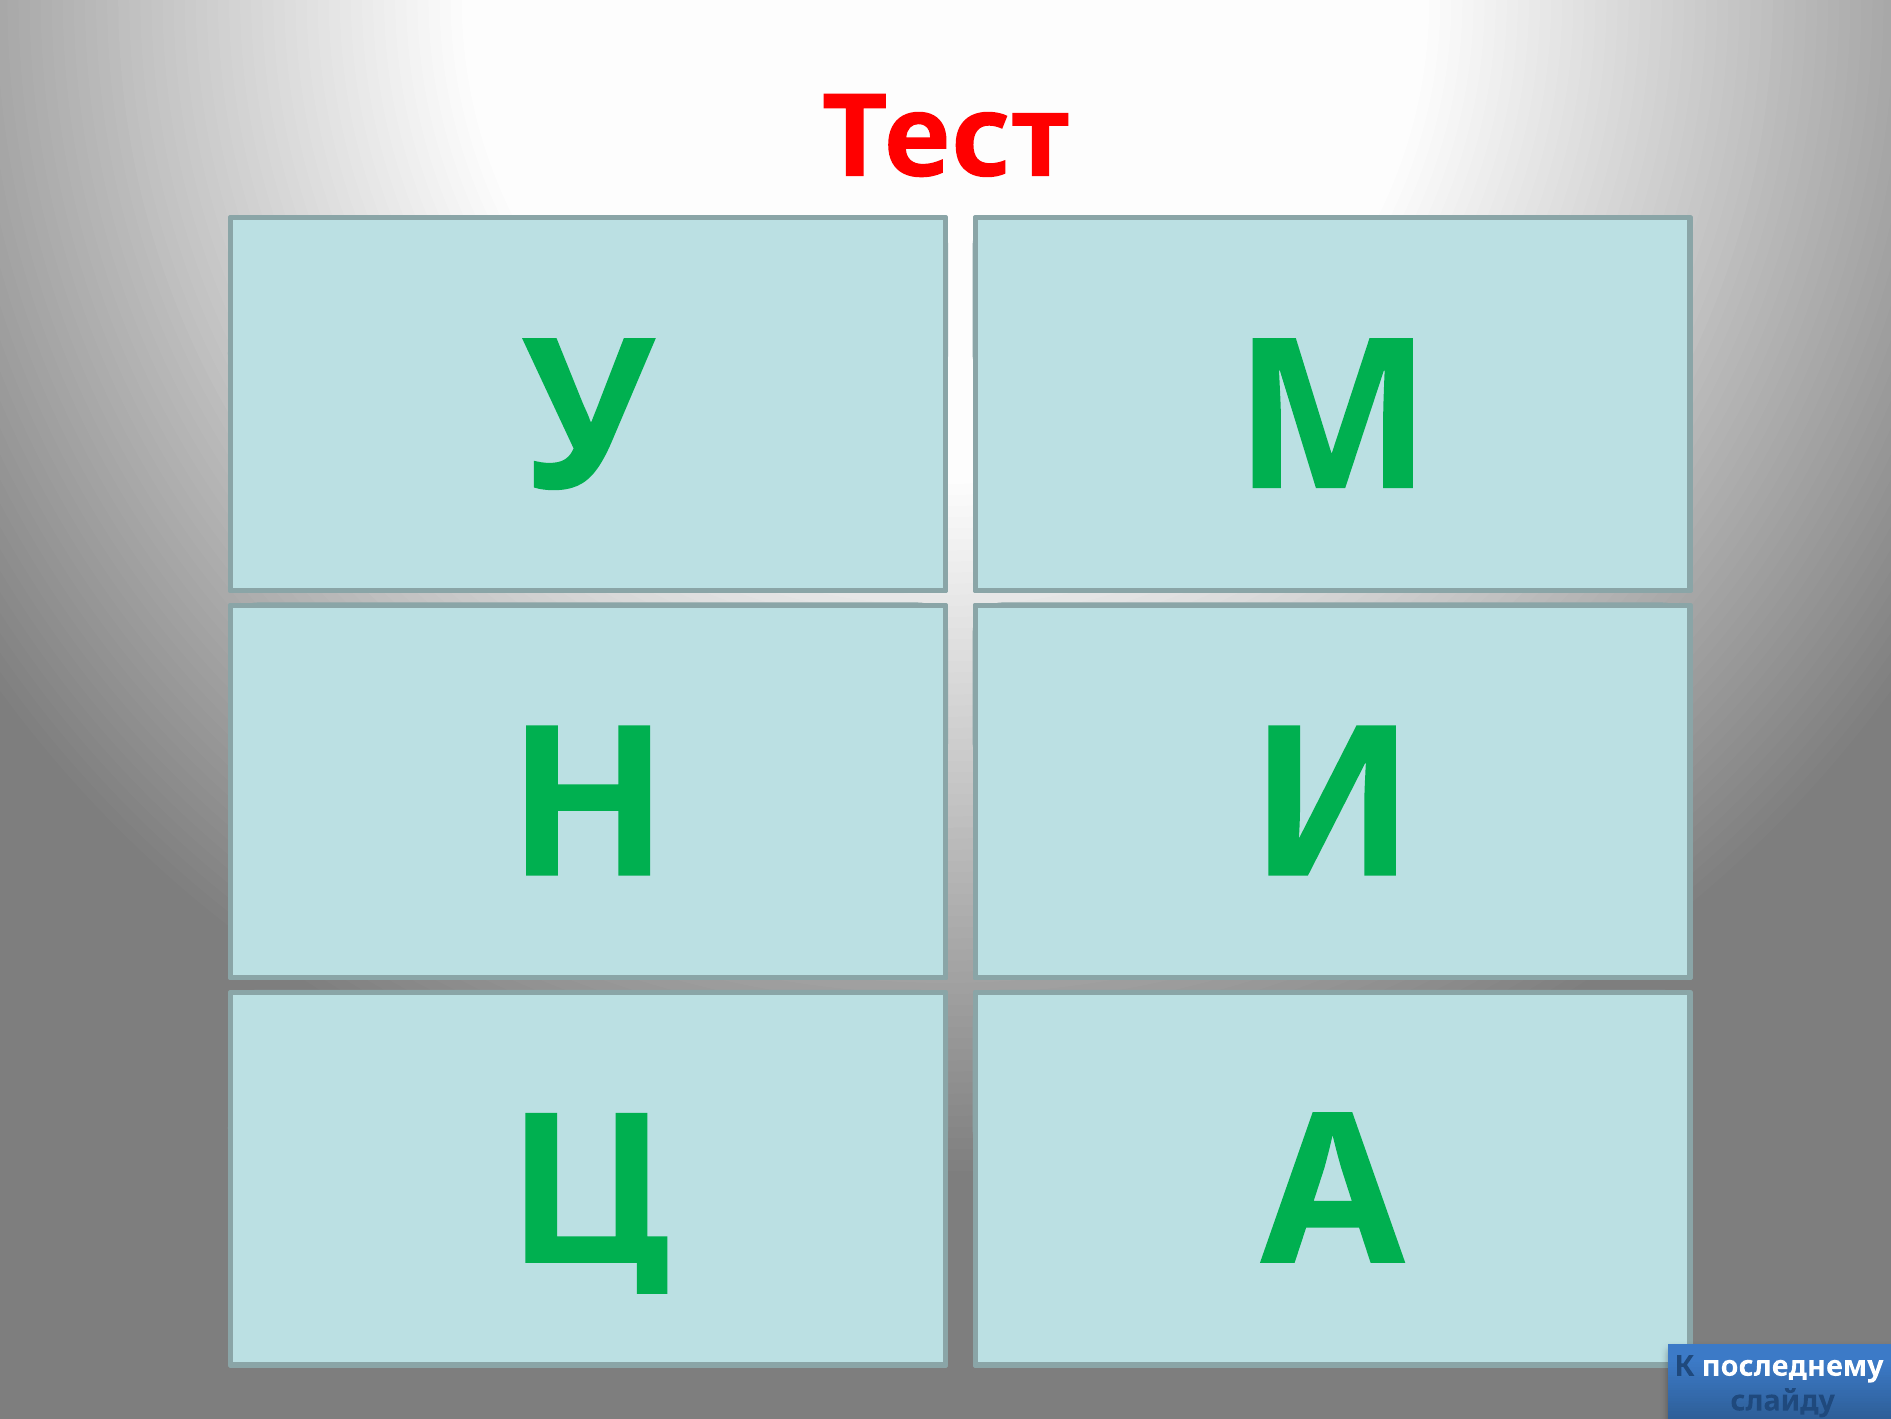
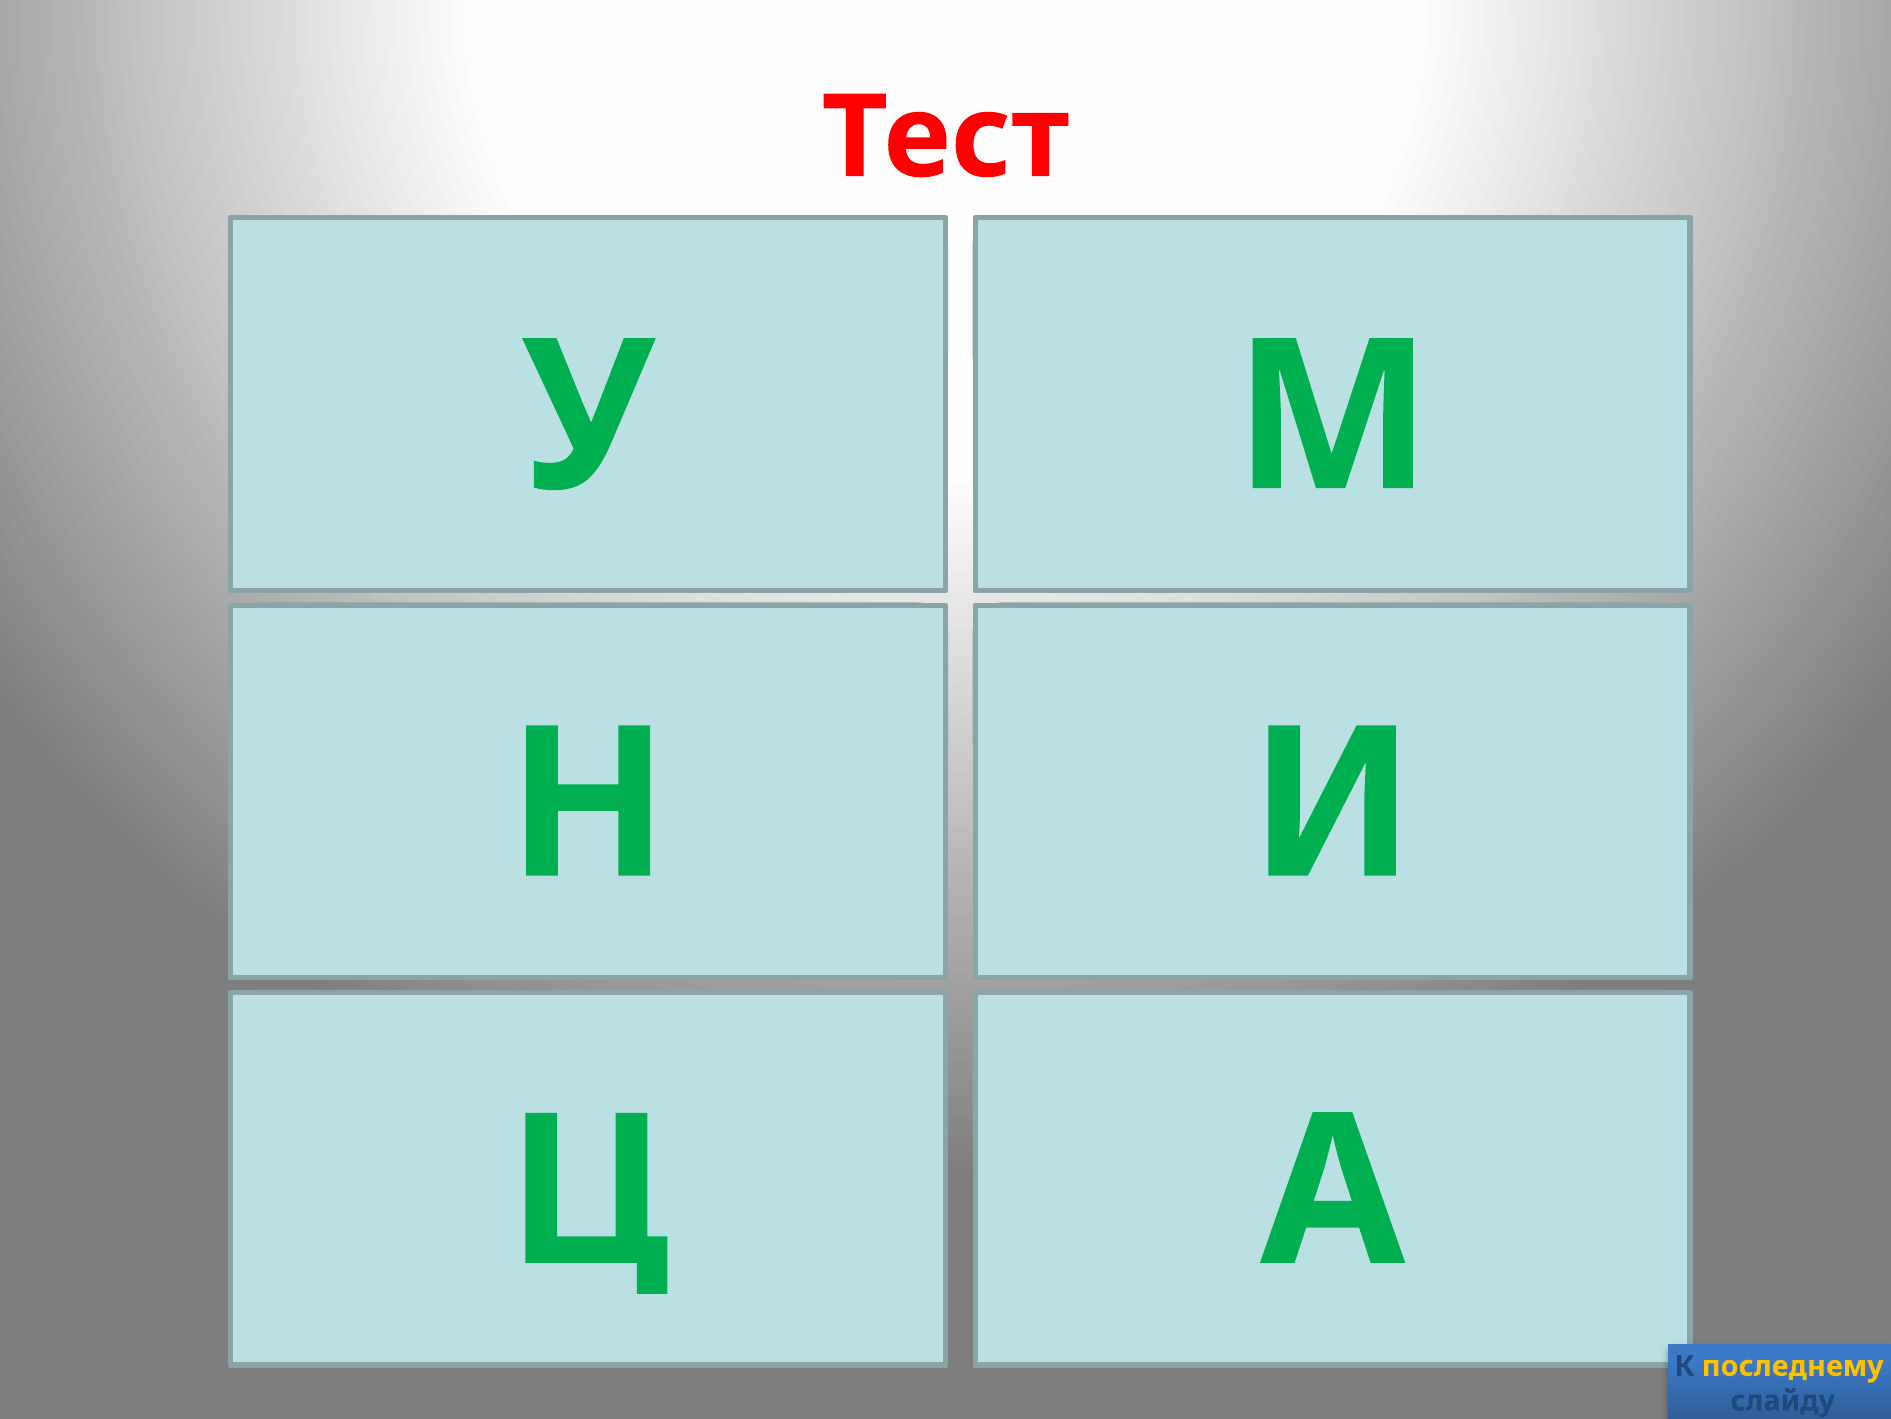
последнему colour: white -> yellow
